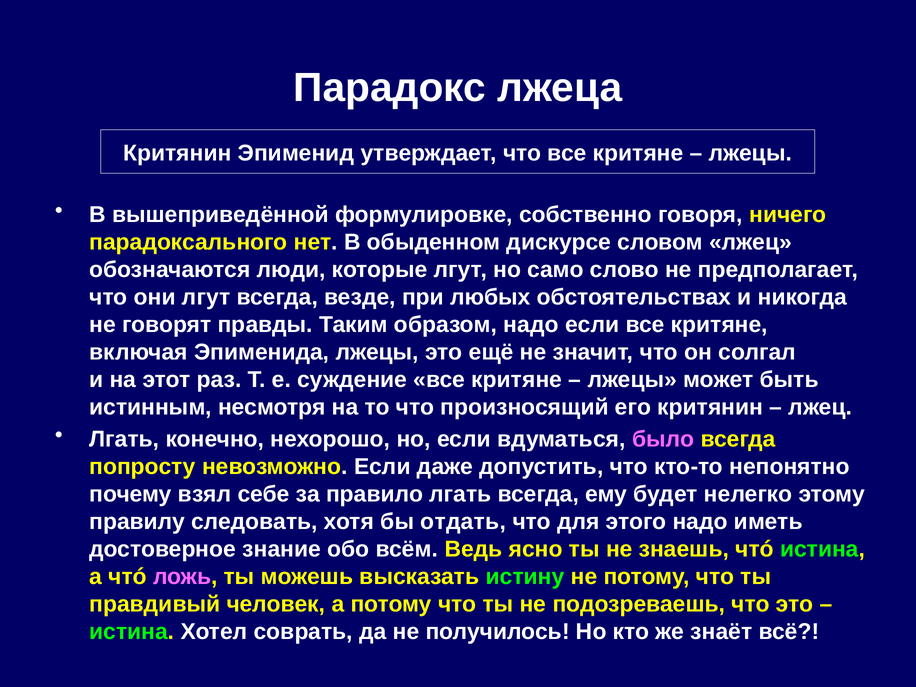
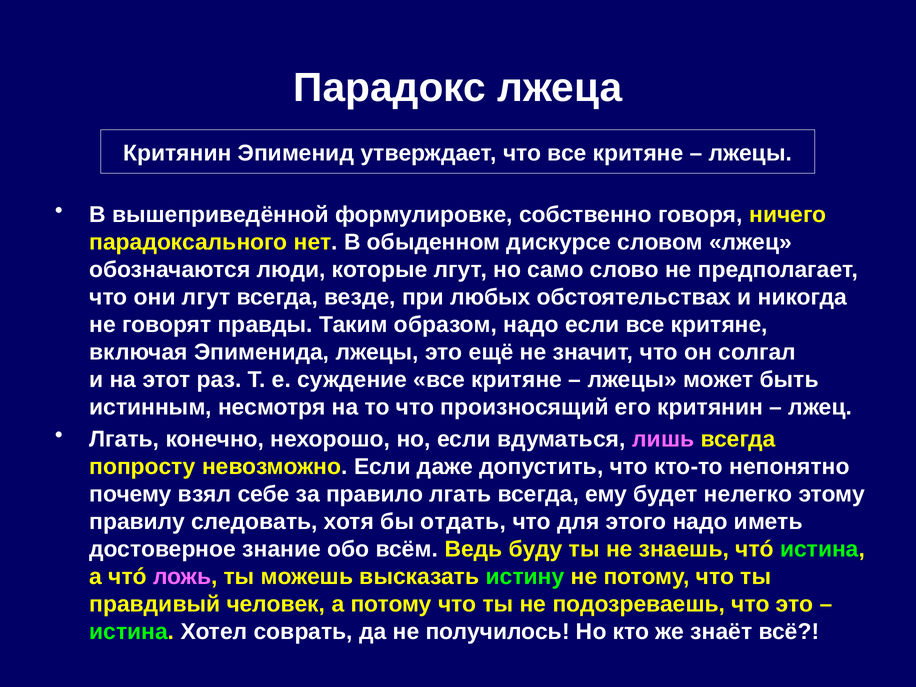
было: было -> лишь
ясно: ясно -> буду
